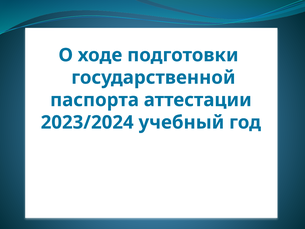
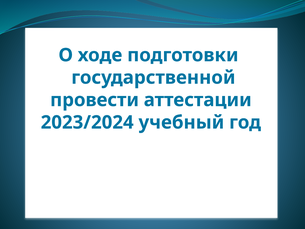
паспорта: паспорта -> провести
